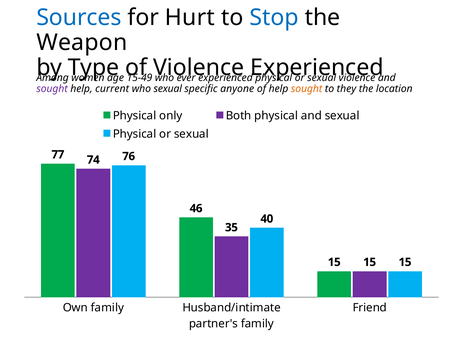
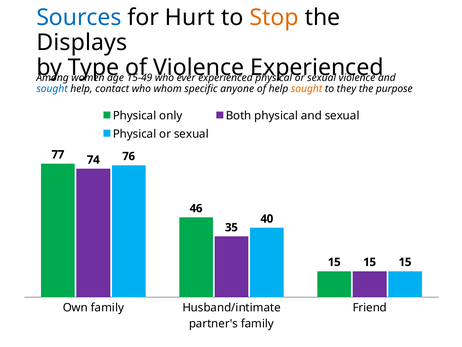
Stop colour: blue -> orange
Weapon: Weapon -> Displays
sought at (52, 89) colour: purple -> blue
current: current -> contact
who sexual: sexual -> whom
location: location -> purpose
